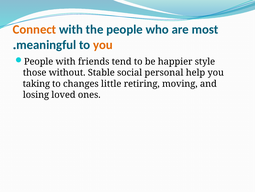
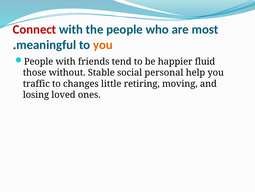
Connect colour: orange -> red
style: style -> fluid
taking: taking -> traffic
